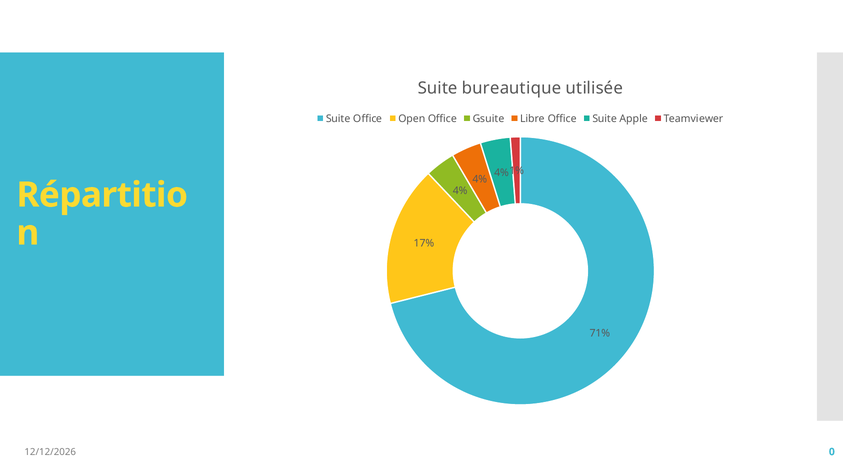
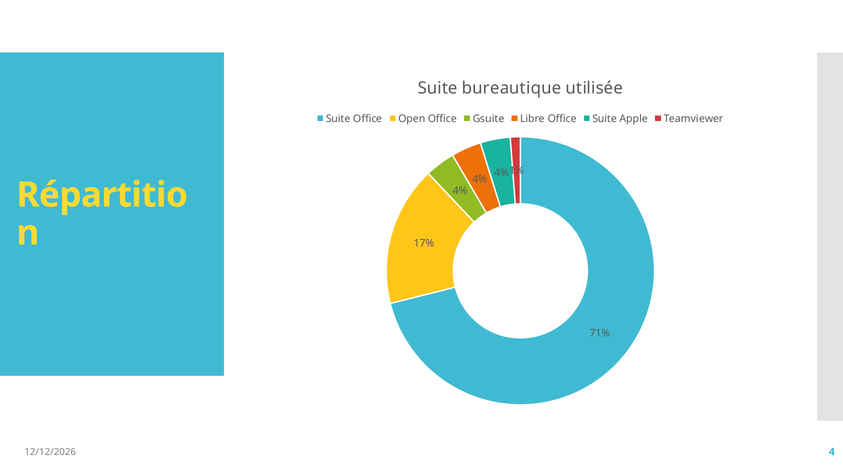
0: 0 -> 4
